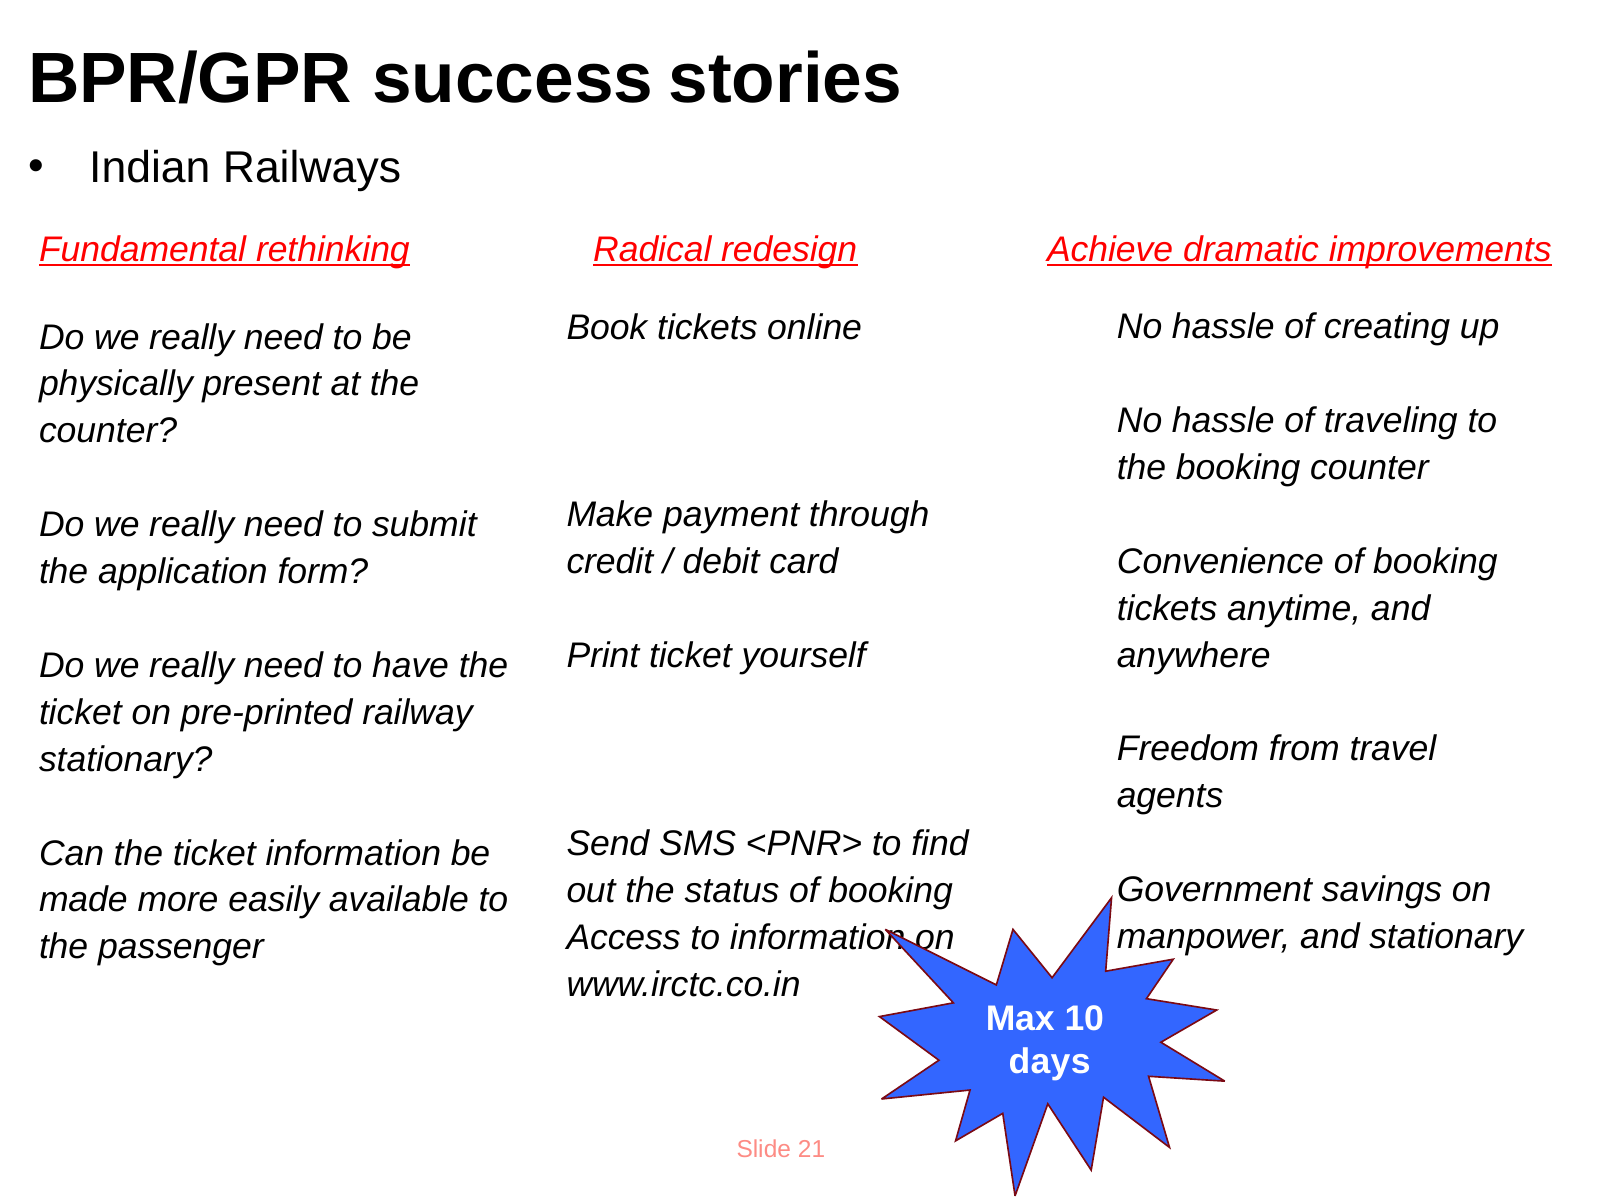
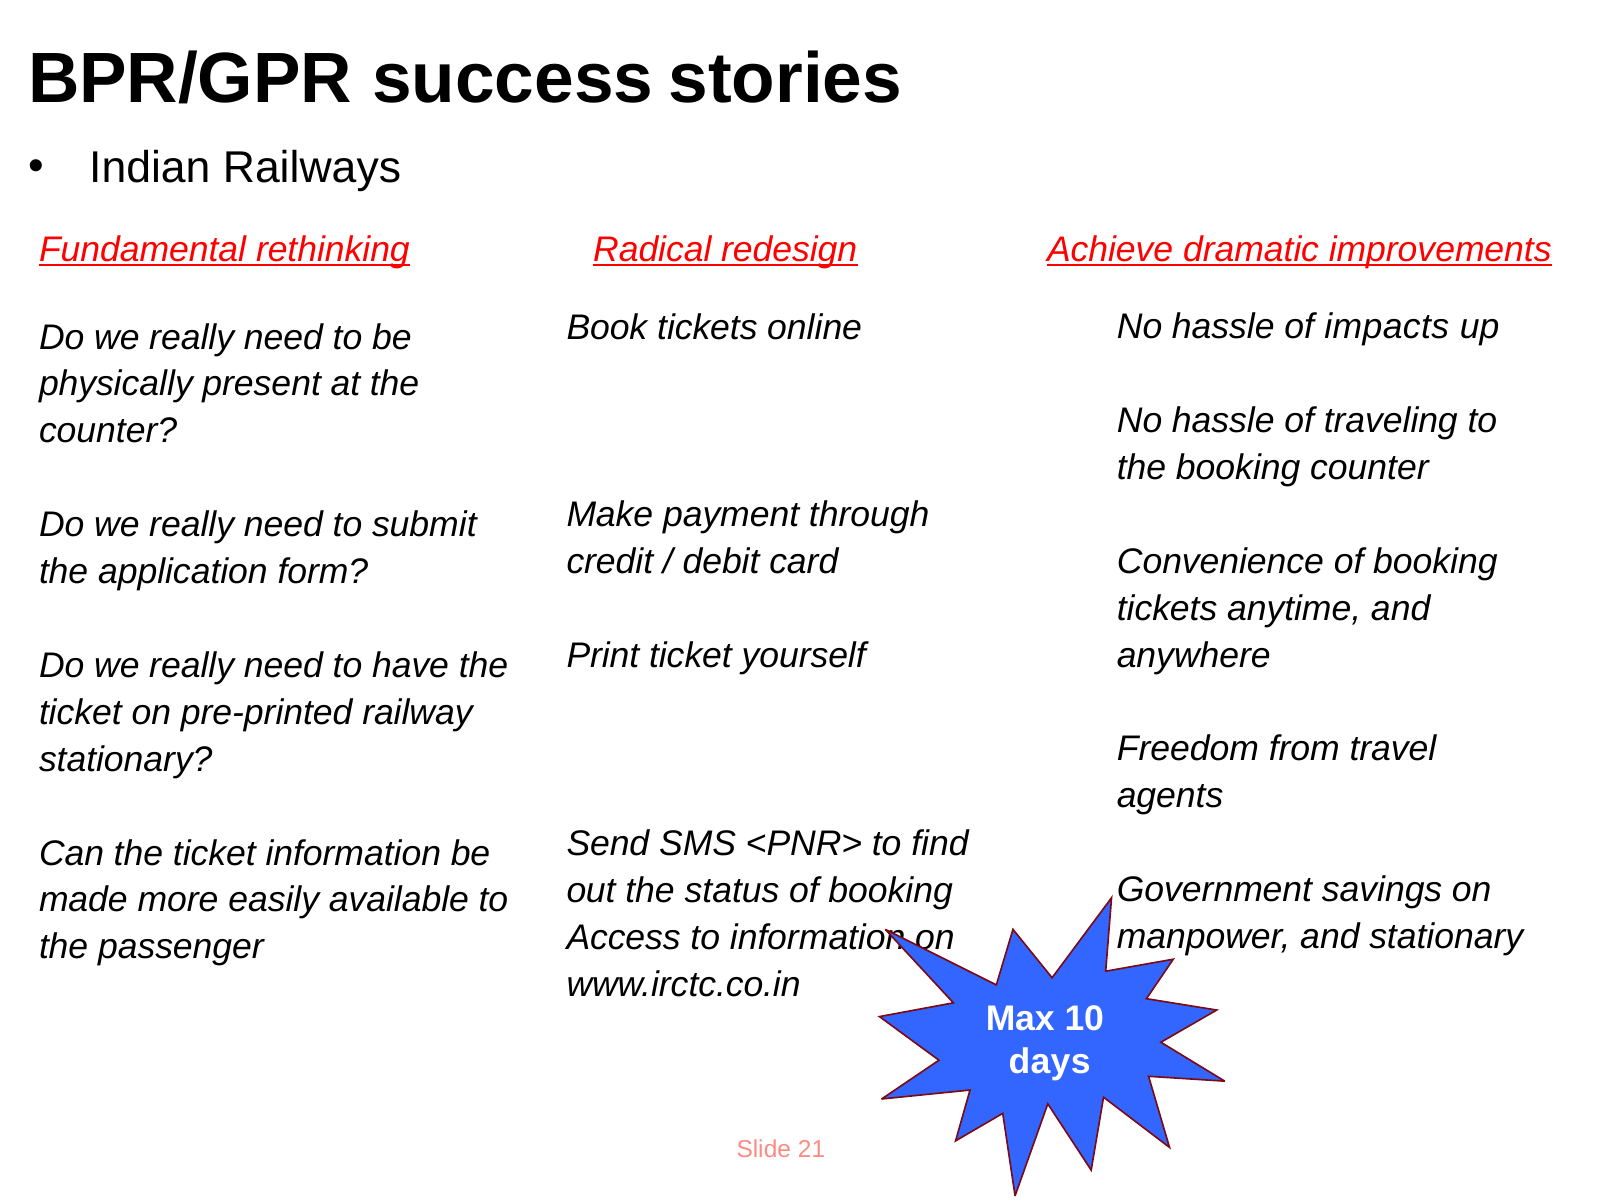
creating: creating -> impacts
